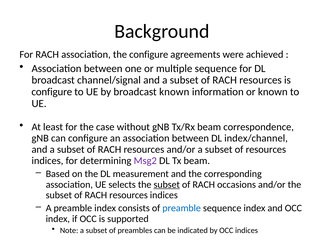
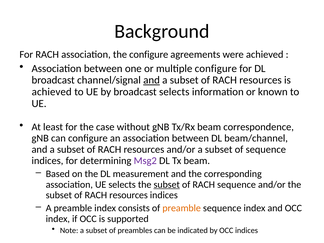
multiple sequence: sequence -> configure
and at (152, 80) underline: none -> present
configure at (52, 92): configure -> achieved
broadcast known: known -> selects
index/channel: index/channel -> beam/channel
of resources: resources -> sequence
RACH occasions: occasions -> sequence
preamble at (182, 208) colour: blue -> orange
